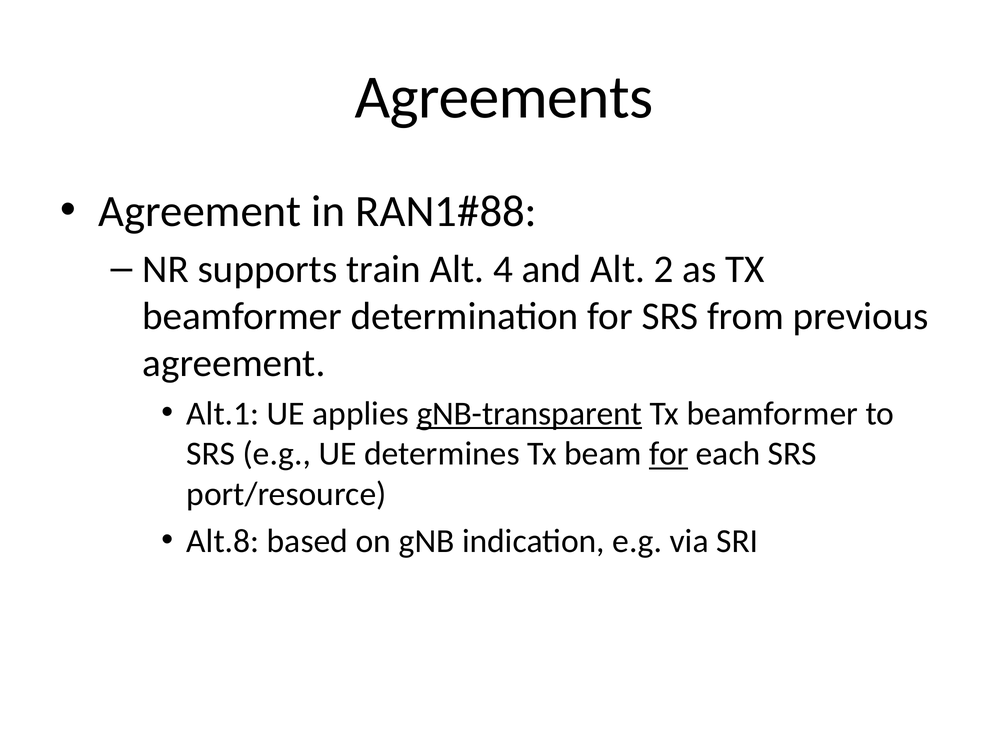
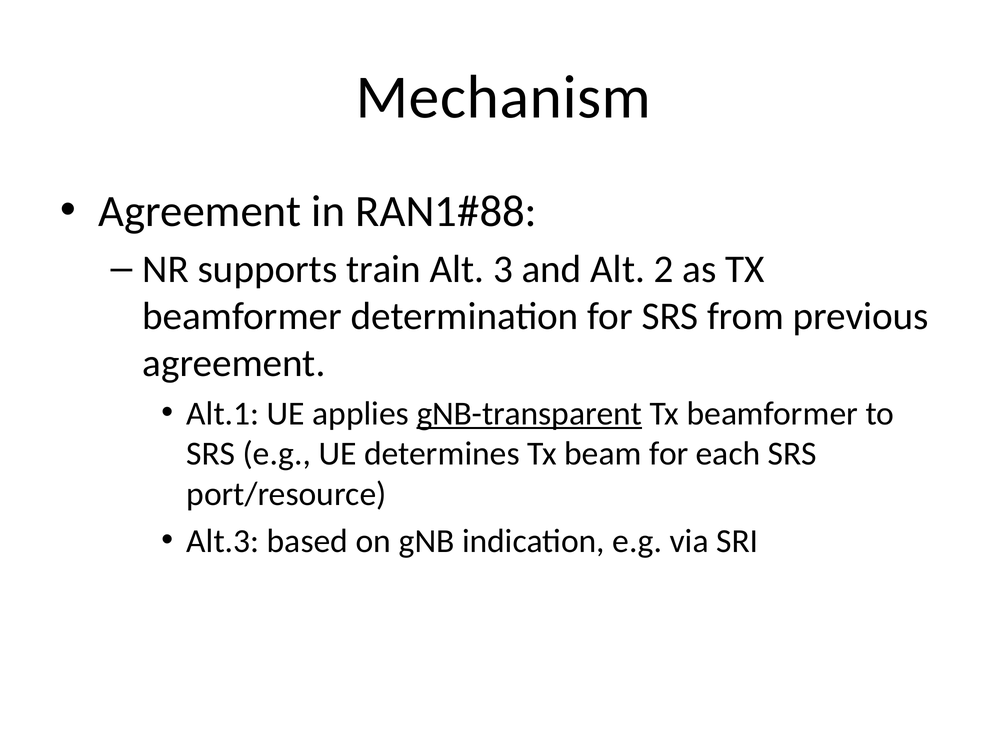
Agreements: Agreements -> Mechanism
4: 4 -> 3
for at (669, 454) underline: present -> none
Alt.8: Alt.8 -> Alt.3
